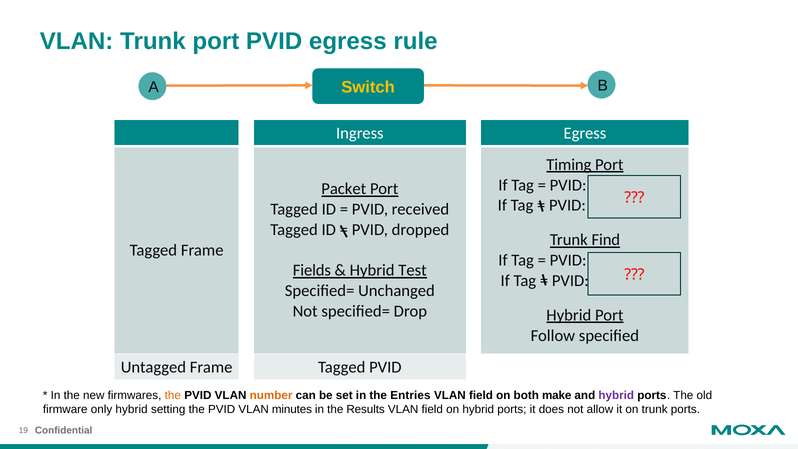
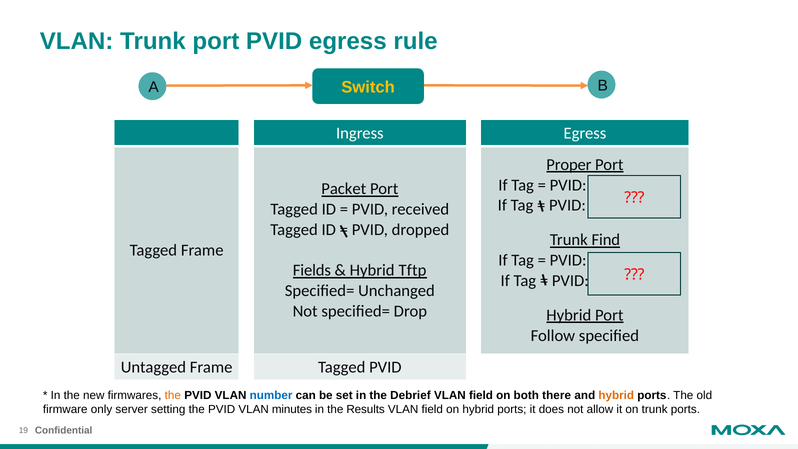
Timing: Timing -> Proper
Test: Test -> Tftp
number colour: orange -> blue
Entries: Entries -> Debrief
make: make -> there
hybrid at (616, 395) colour: purple -> orange
only hybrid: hybrid -> server
